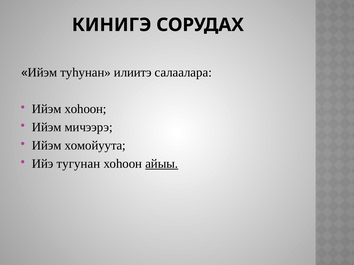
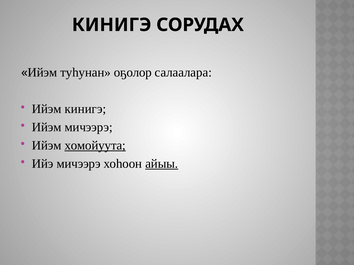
илиитэ: илиитэ -> оҕолор
Ийэм хоһоон: хоһоон -> кинигэ
хомойуута underline: none -> present
Ийэ тугунан: тугунан -> мичээрэ
